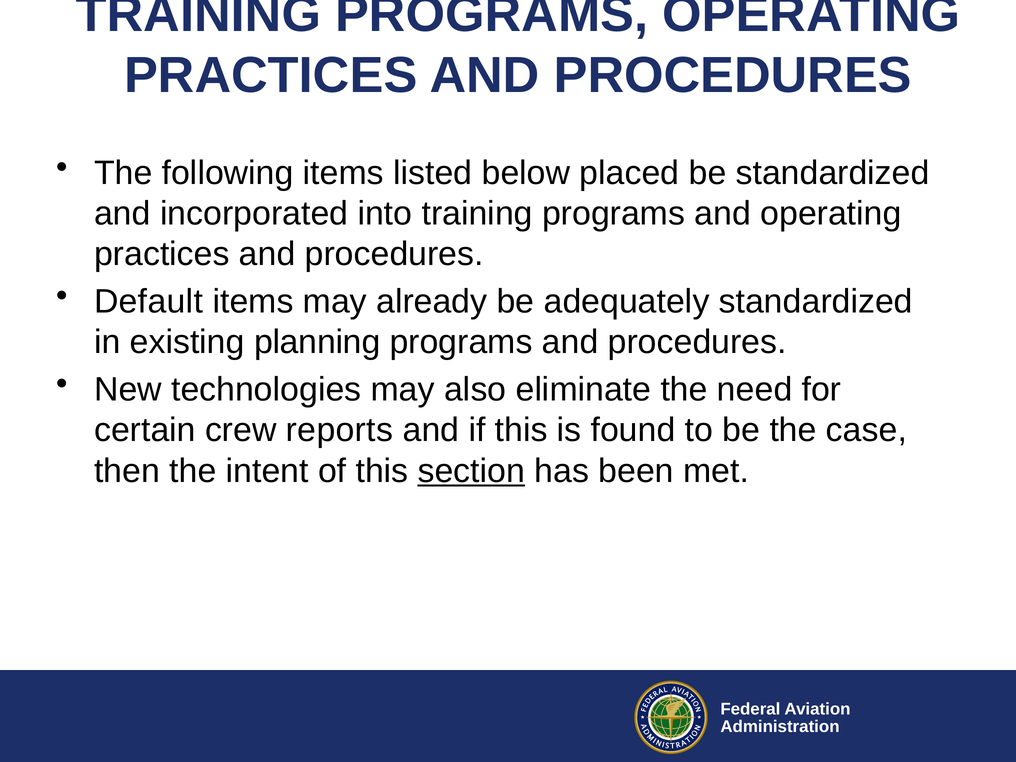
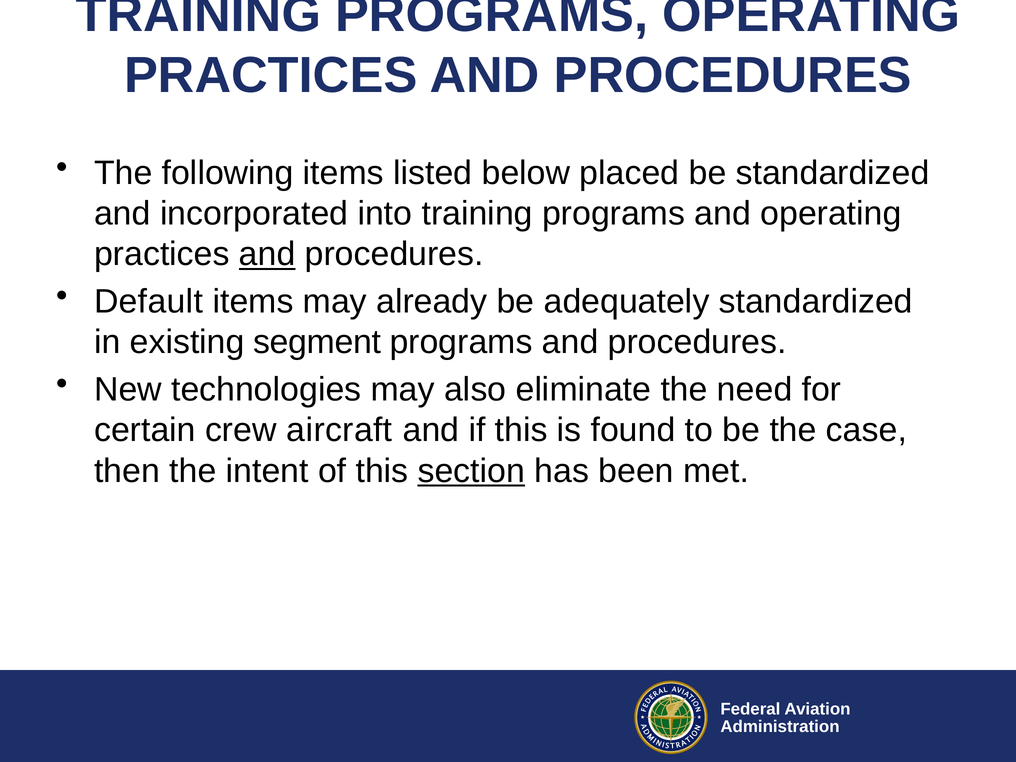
and at (267, 254) underline: none -> present
planning: planning -> segment
reports: reports -> aircraft
